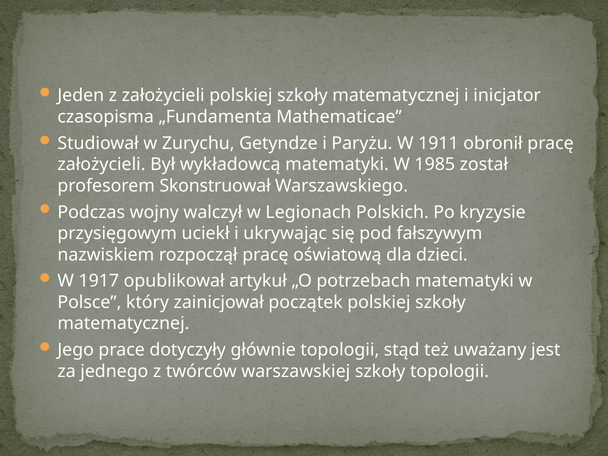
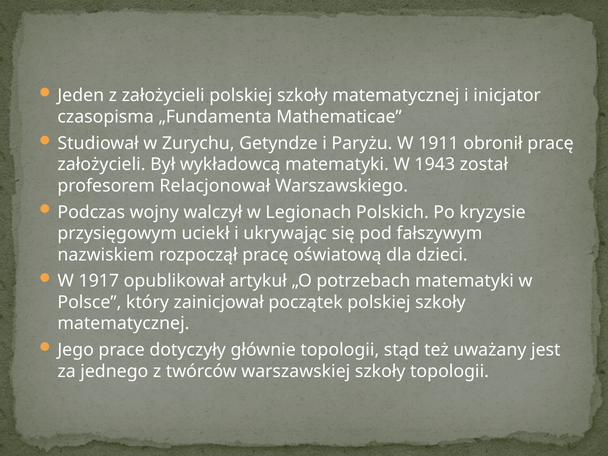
1985: 1985 -> 1943
Skonstruował: Skonstruował -> Relacjonował
